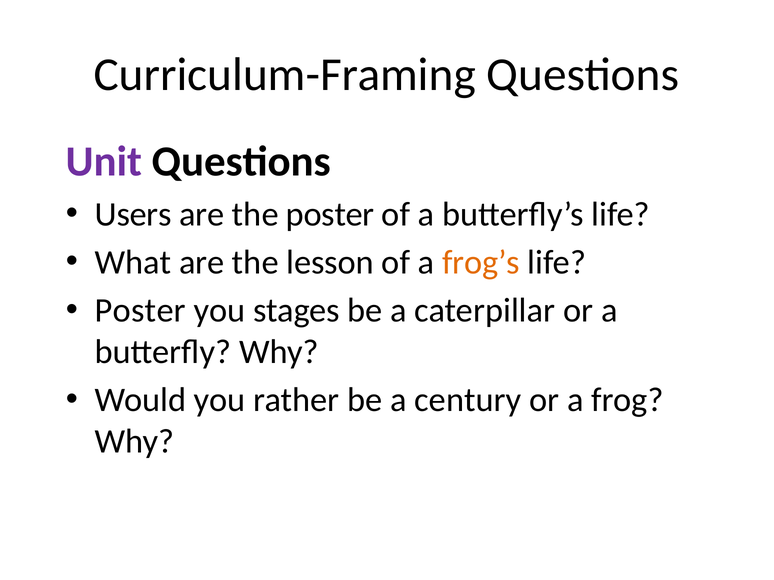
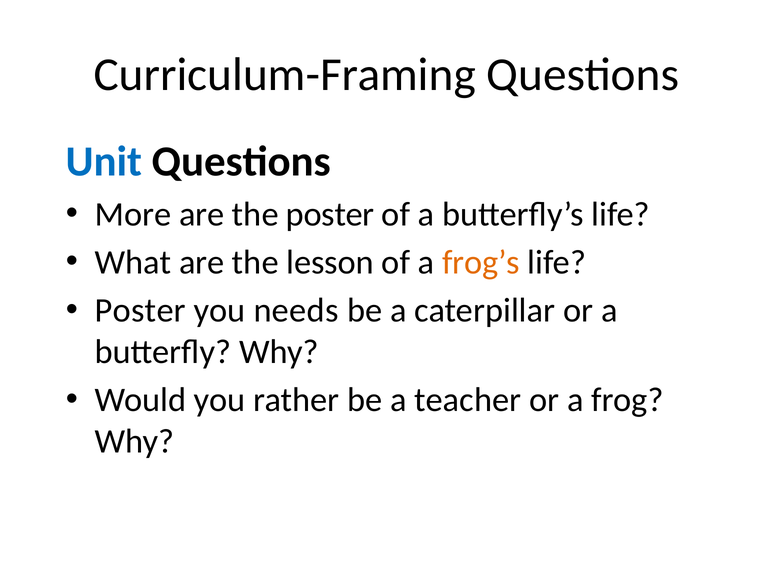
Unit colour: purple -> blue
Users: Users -> More
stages: stages -> needs
century: century -> teacher
